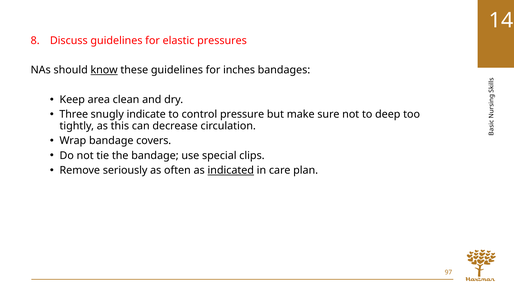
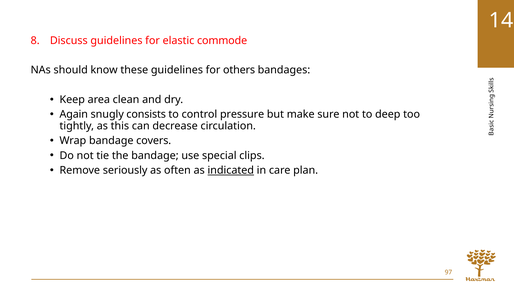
pressures: pressures -> commode
know underline: present -> none
inches: inches -> others
Three: Three -> Again
indicate: indicate -> consists
